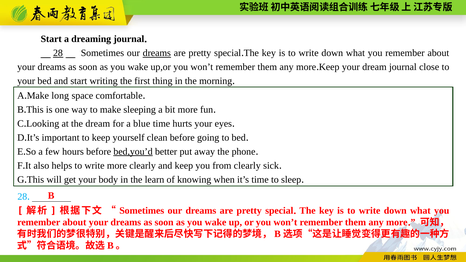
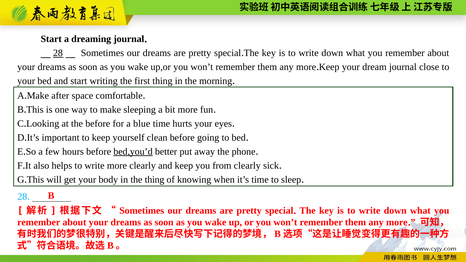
dreams at (157, 53) underline: present -> none
long: long -> after
the dream: dream -> before
the learn: learn -> thing
